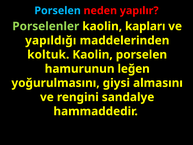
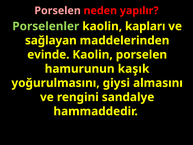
Porselen at (58, 11) colour: light blue -> pink
yapıldığı: yapıldığı -> sağlayan
koltuk: koltuk -> evinde
leğen: leğen -> kaşık
